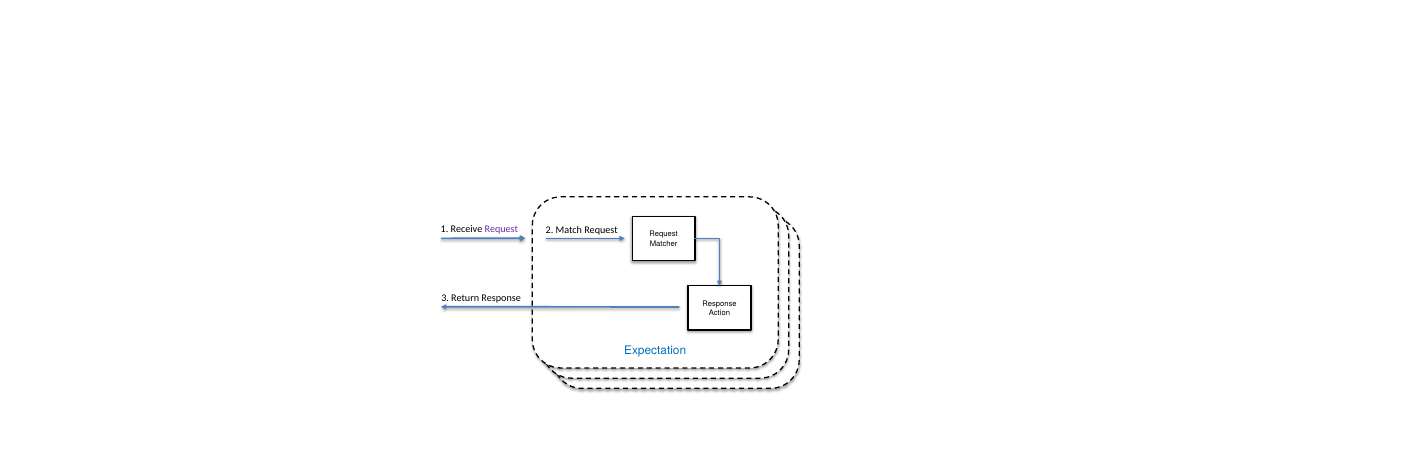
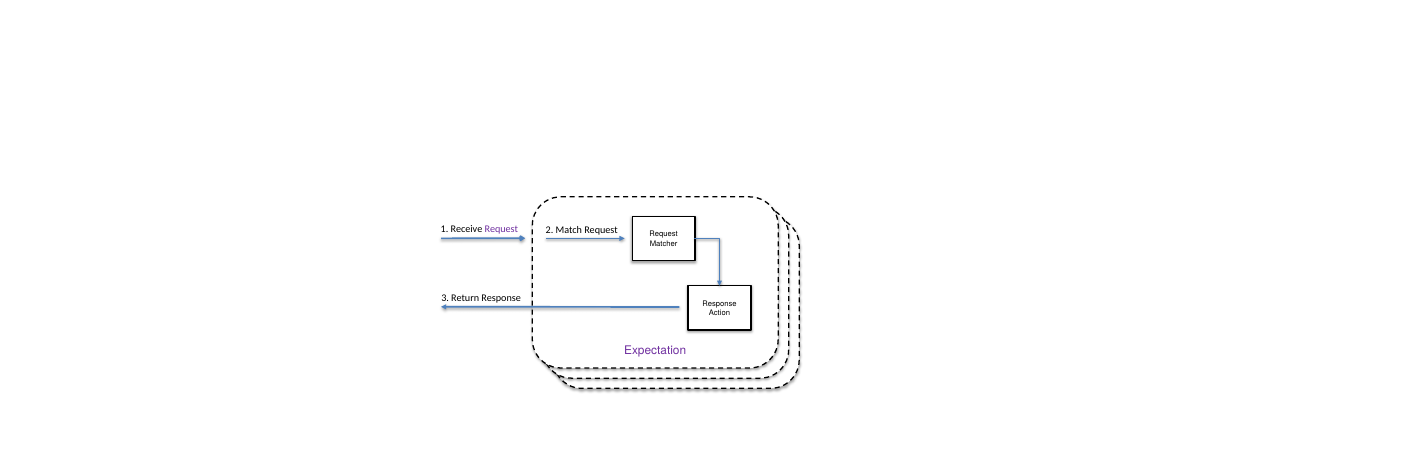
Expectation at (655, 350) colour: blue -> purple
